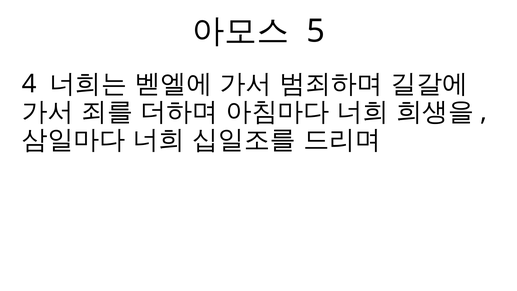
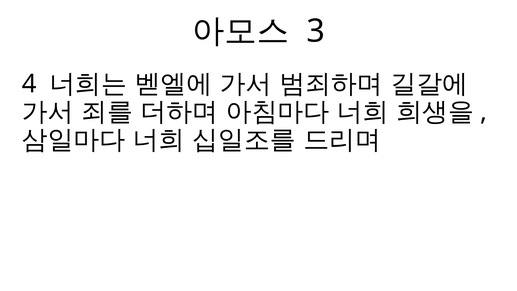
5: 5 -> 3
